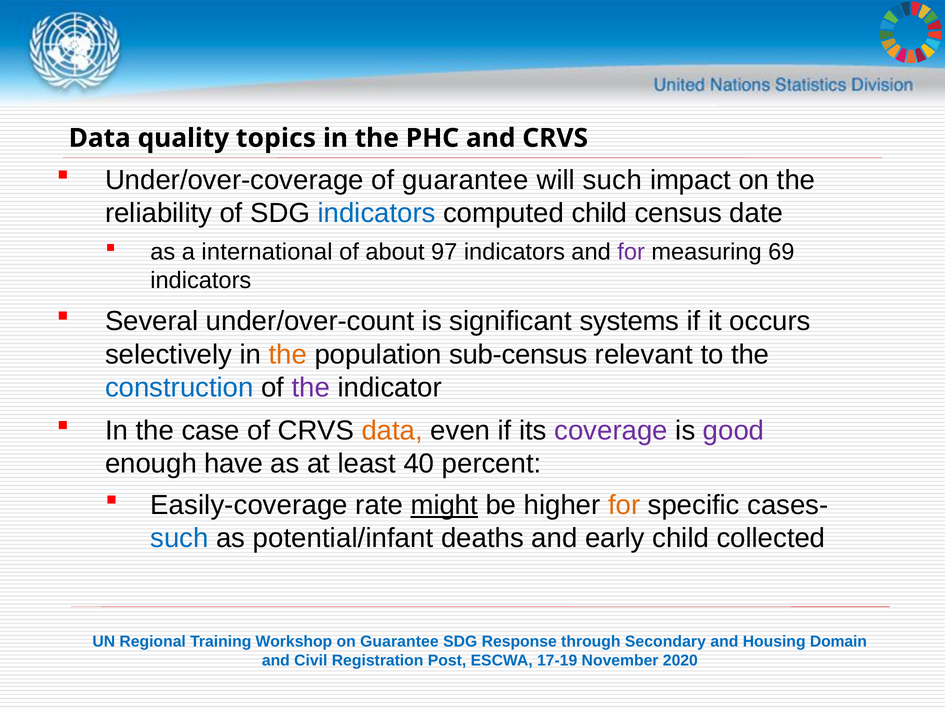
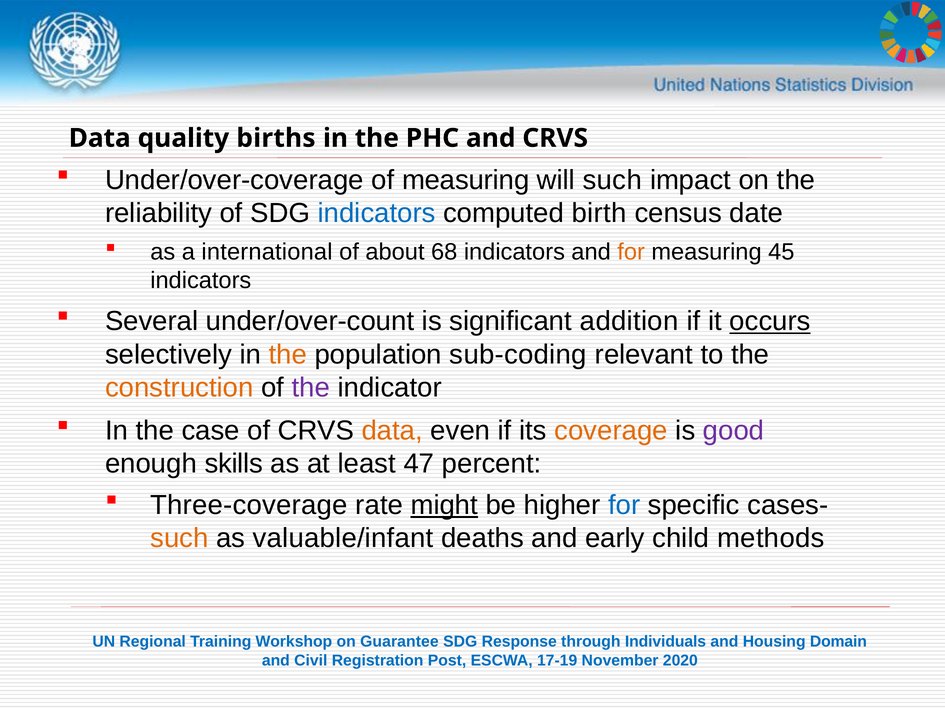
topics: topics -> births
of guarantee: guarantee -> measuring
computed child: child -> birth
97: 97 -> 68
for at (631, 252) colour: purple -> orange
69: 69 -> 45
systems: systems -> addition
occurs underline: none -> present
sub-census: sub-census -> sub-coding
construction colour: blue -> orange
coverage colour: purple -> orange
have: have -> skills
40: 40 -> 47
Easily-coverage: Easily-coverage -> Three-coverage
for at (624, 505) colour: orange -> blue
such at (179, 538) colour: blue -> orange
potential/infant: potential/infant -> valuable/infant
collected: collected -> methods
Secondary: Secondary -> Individuals
